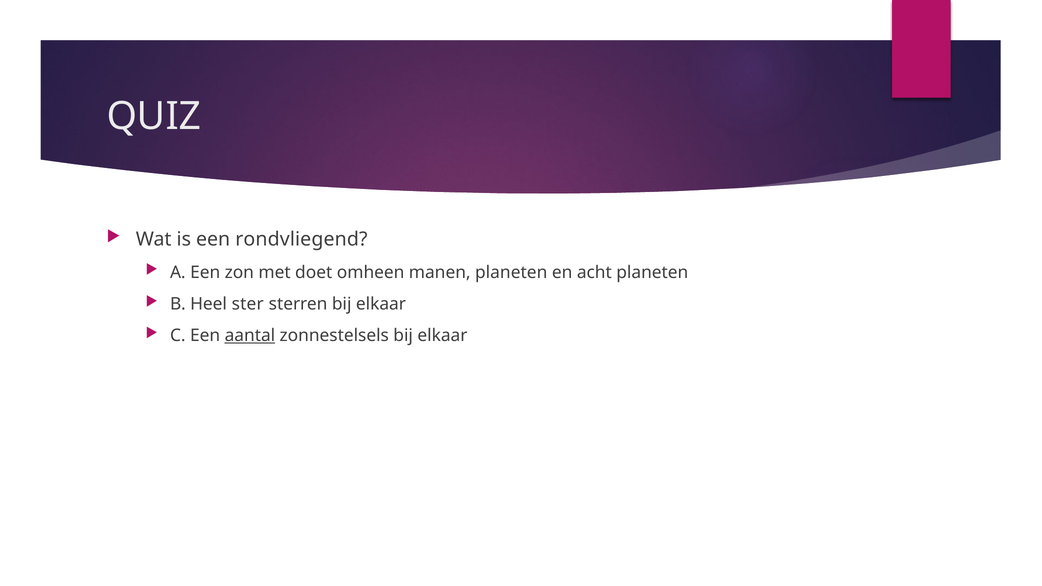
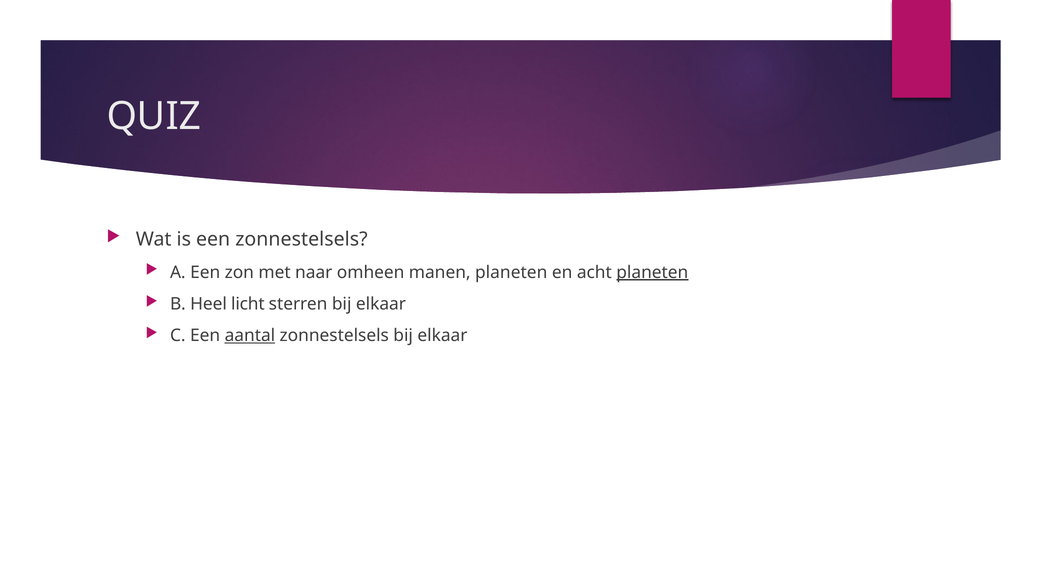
een rondvliegend: rondvliegend -> zonnestelsels
doet: doet -> naar
planeten at (652, 272) underline: none -> present
ster: ster -> licht
